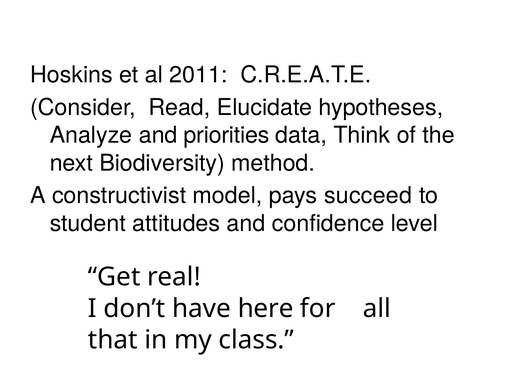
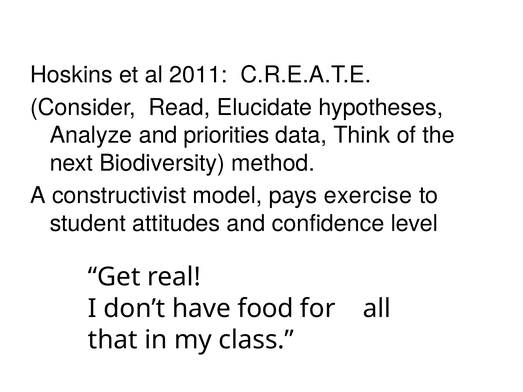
succeed: succeed -> exercise
here: here -> food
